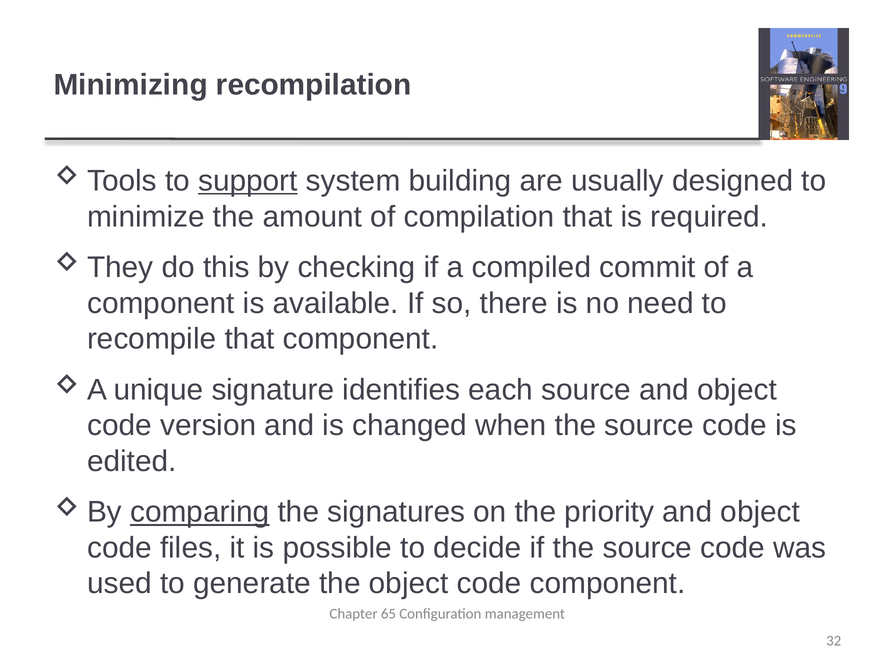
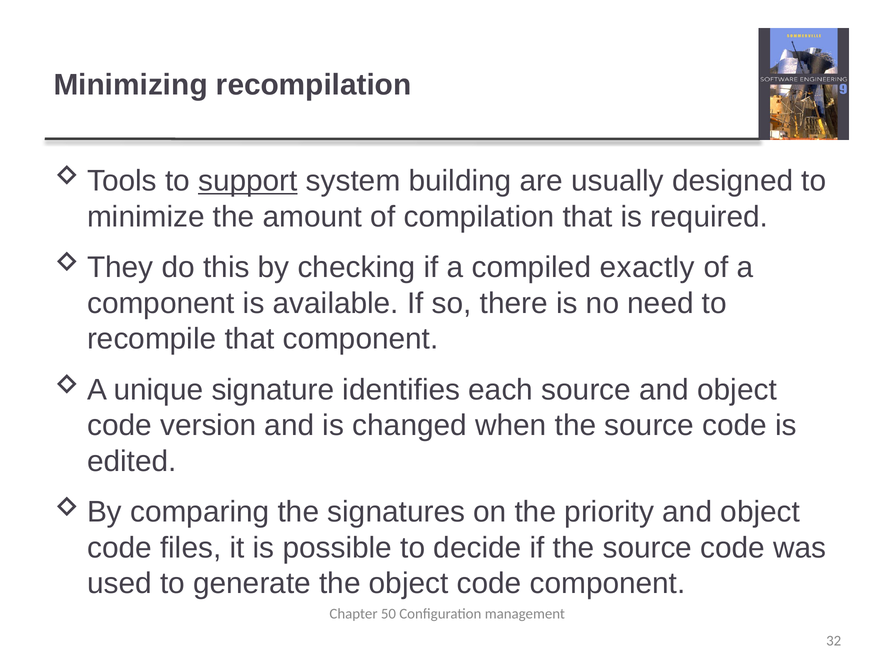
commit: commit -> exactly
comparing underline: present -> none
65: 65 -> 50
